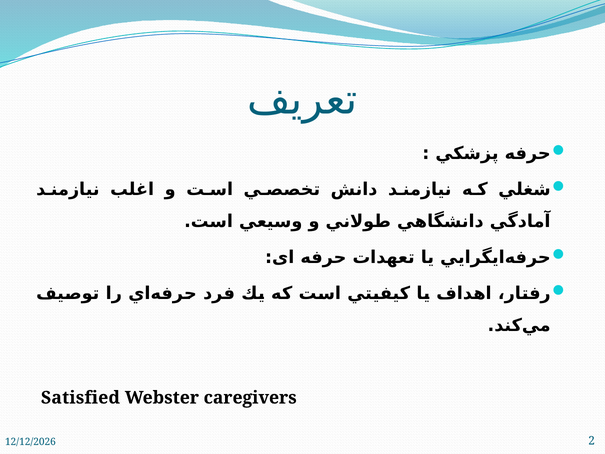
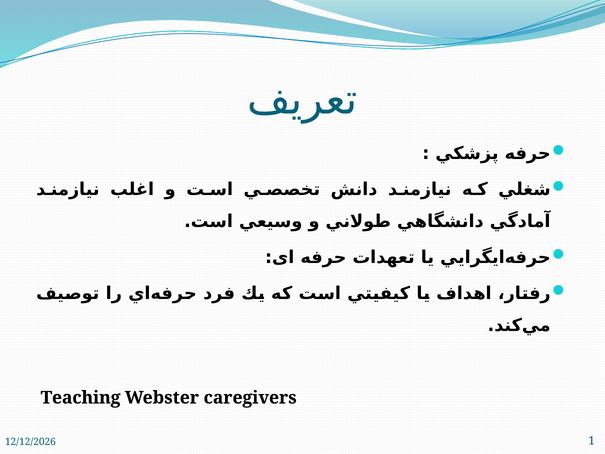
Satisfied: Satisfied -> Teaching
2: 2 -> 1
